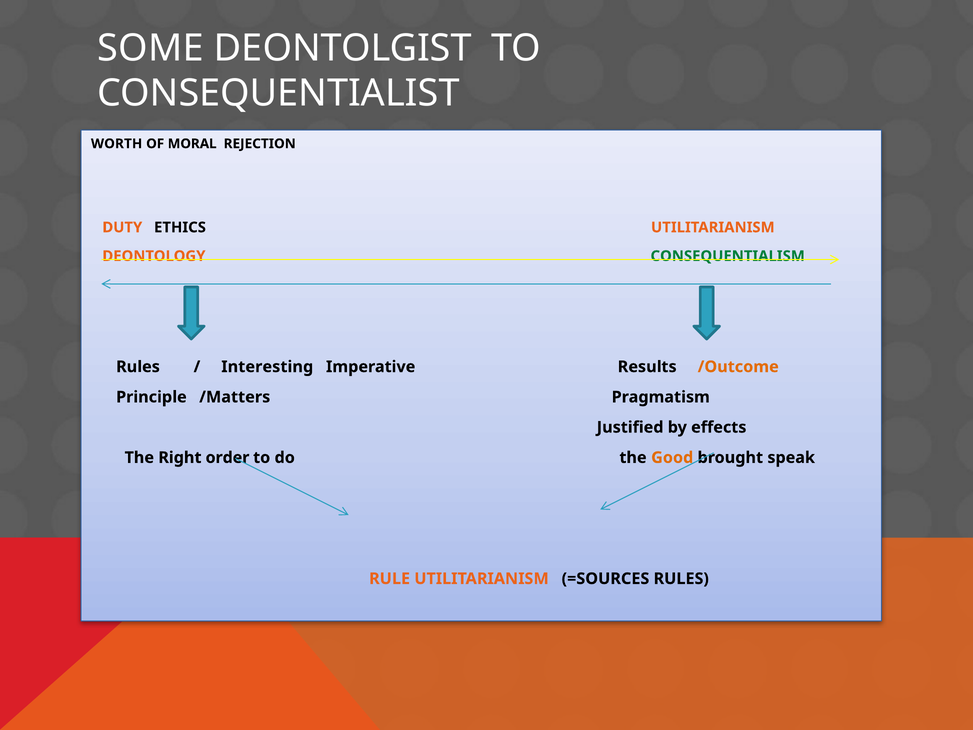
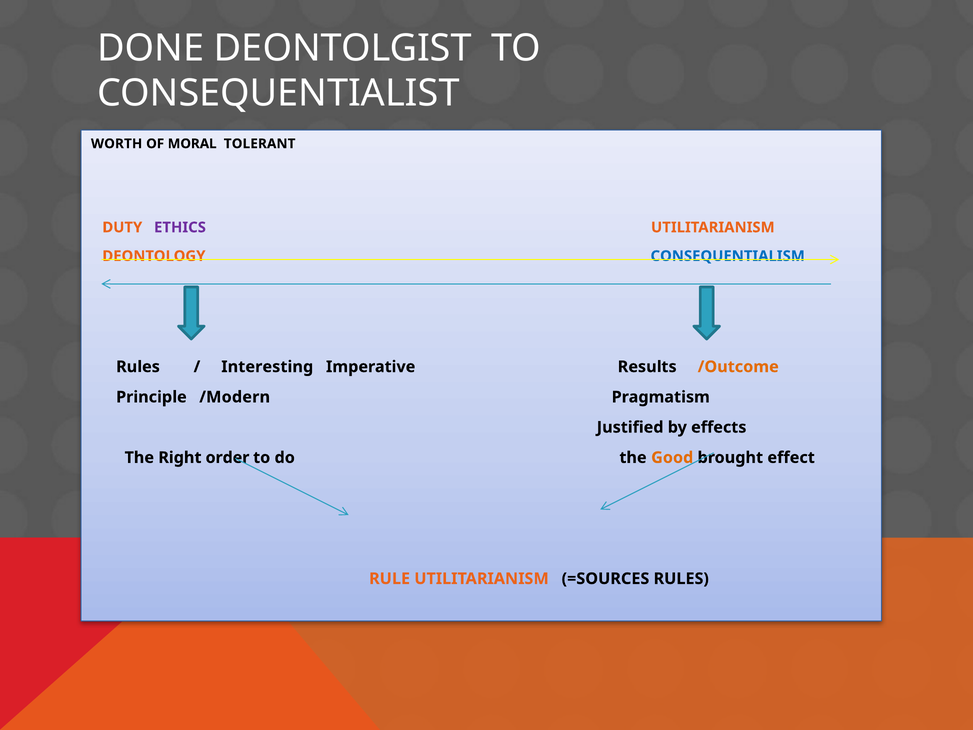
SOME: SOME -> DONE
REJECTION: REJECTION -> TOLERANT
ETHICS colour: black -> purple
CONSEQUENTIALISM colour: green -> blue
/Matters: /Matters -> /Modern
speak: speak -> effect
